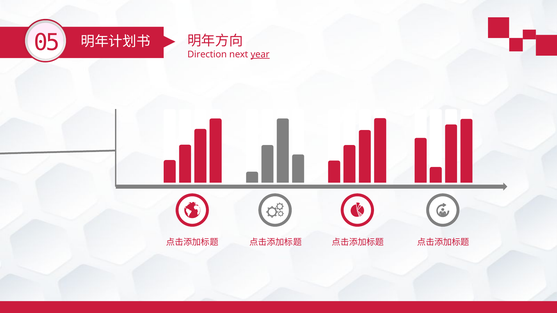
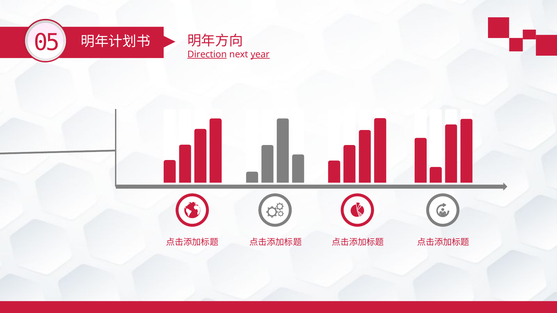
Direction underline: none -> present
